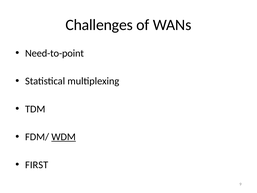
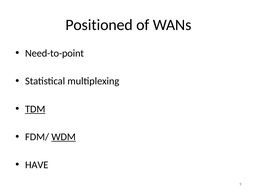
Challenges: Challenges -> Positioned
TDM underline: none -> present
FIRST: FIRST -> HAVE
